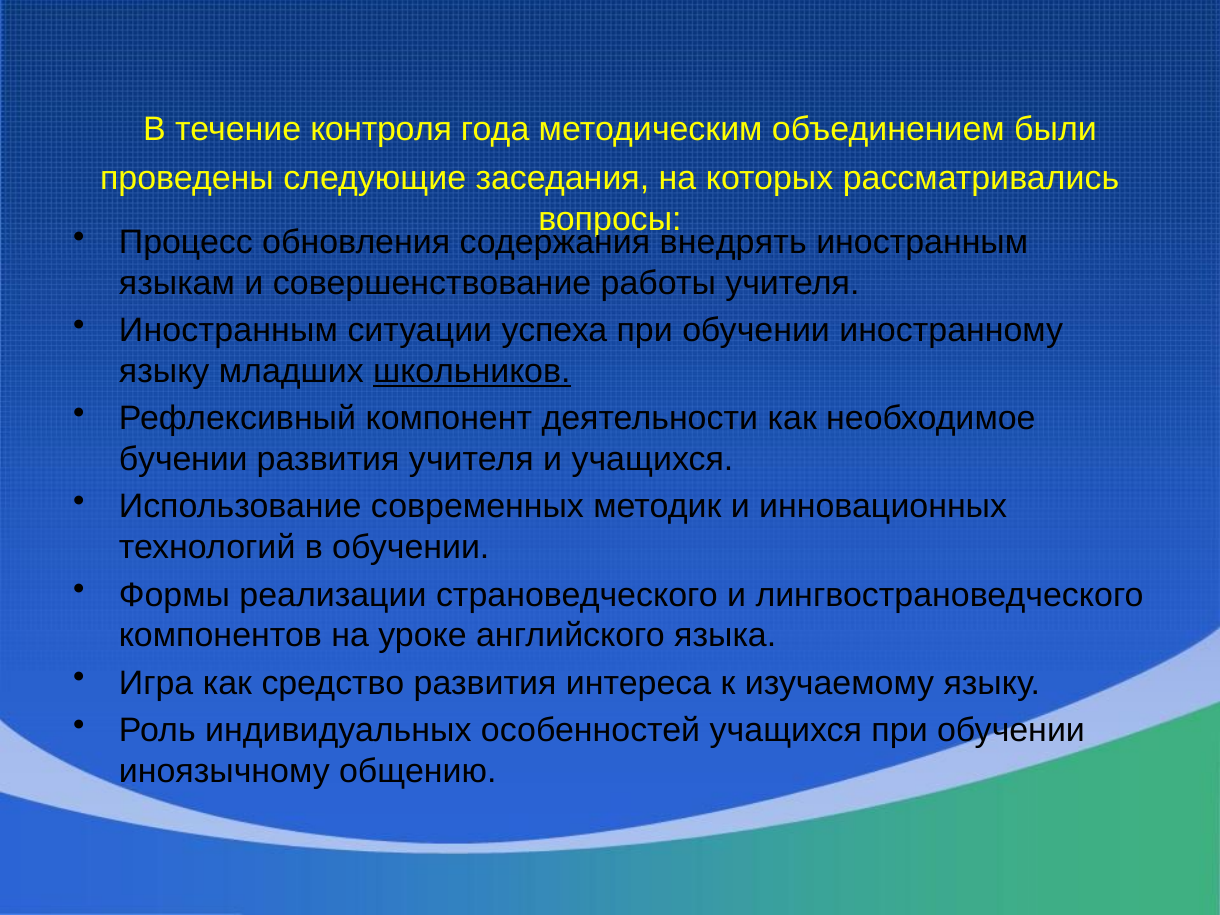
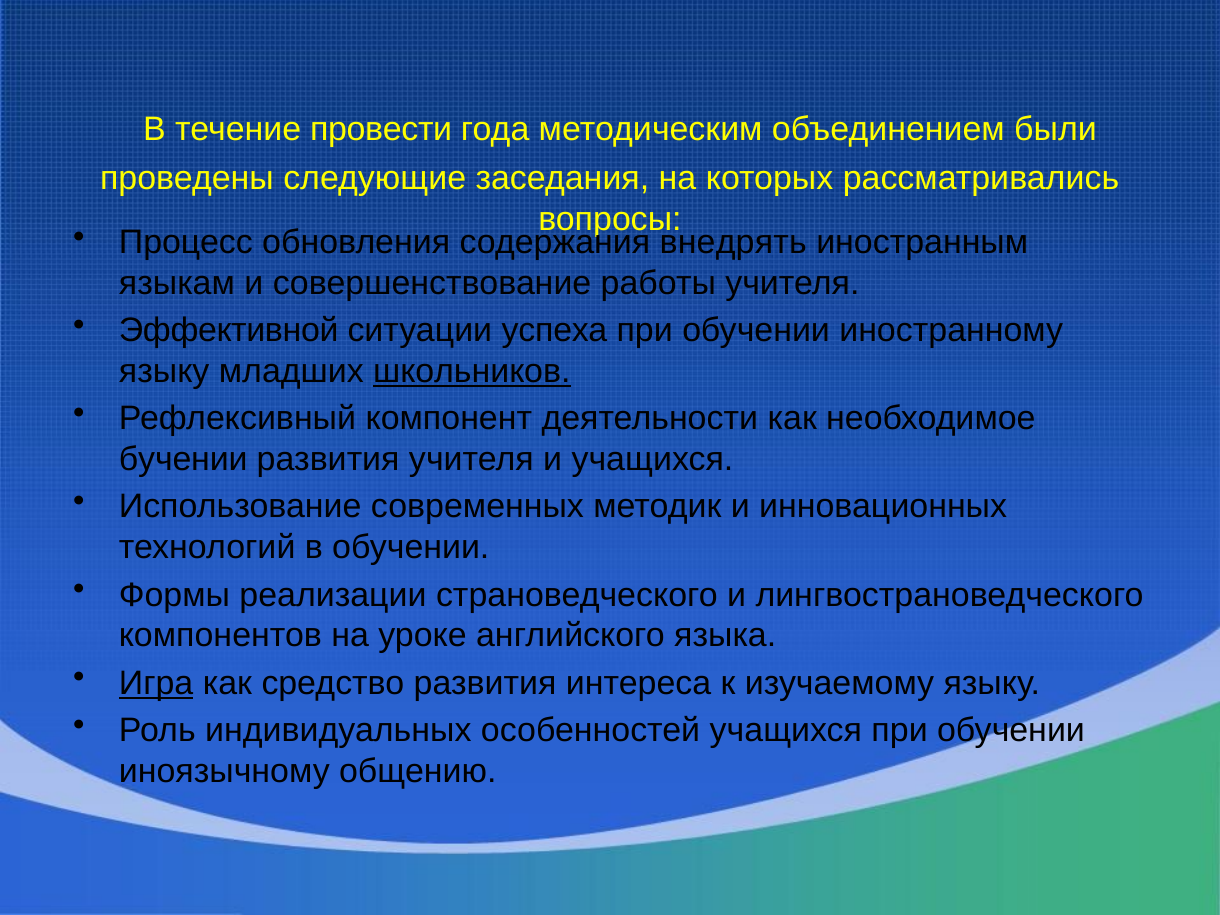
контроля: контроля -> провести
Иностранным at (228, 330): Иностранным -> Эффективной
Игра underline: none -> present
